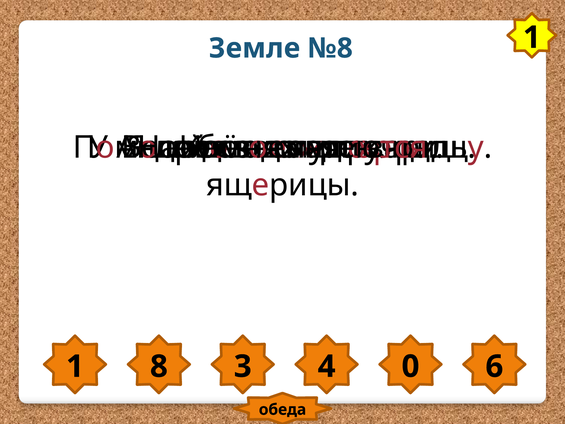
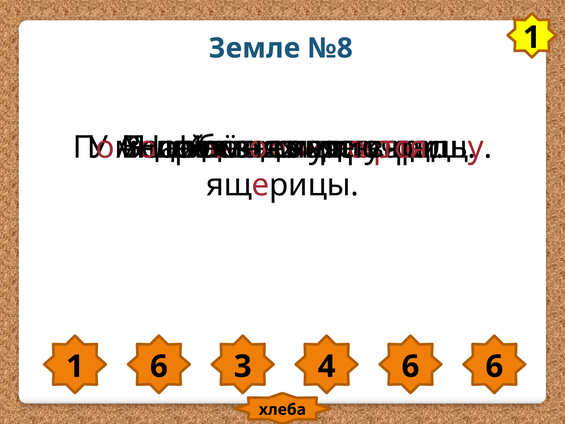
1 8: 8 -> 6
4 0: 0 -> 6
обеда: обеда -> хлеба
